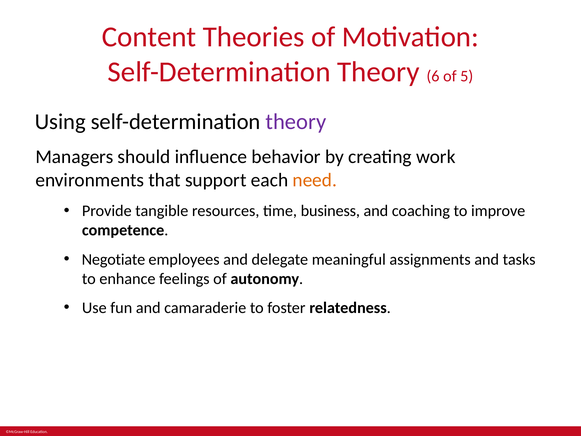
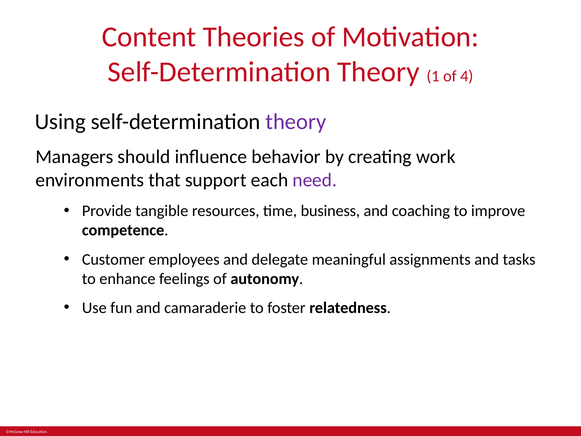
6: 6 -> 1
5: 5 -> 4
need colour: orange -> purple
Negotiate: Negotiate -> Customer
